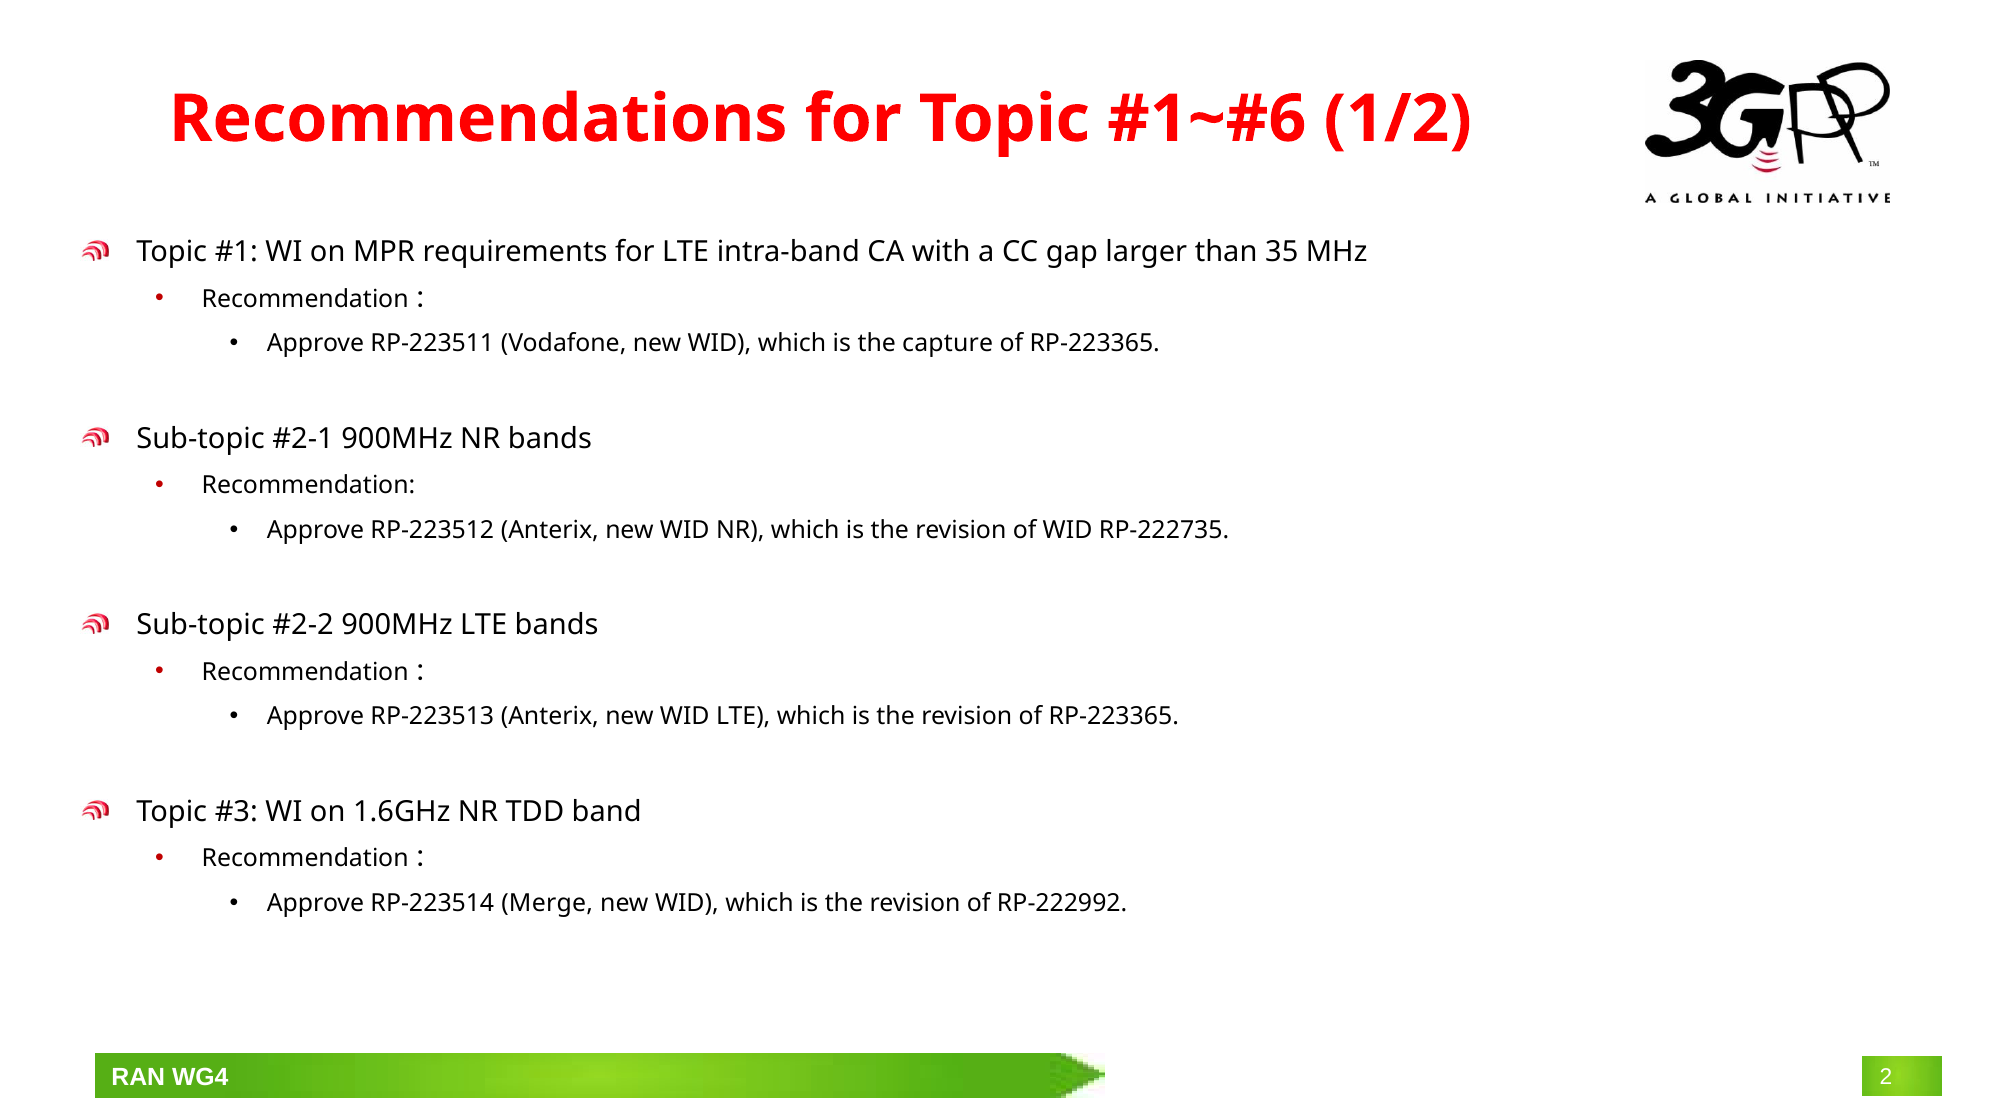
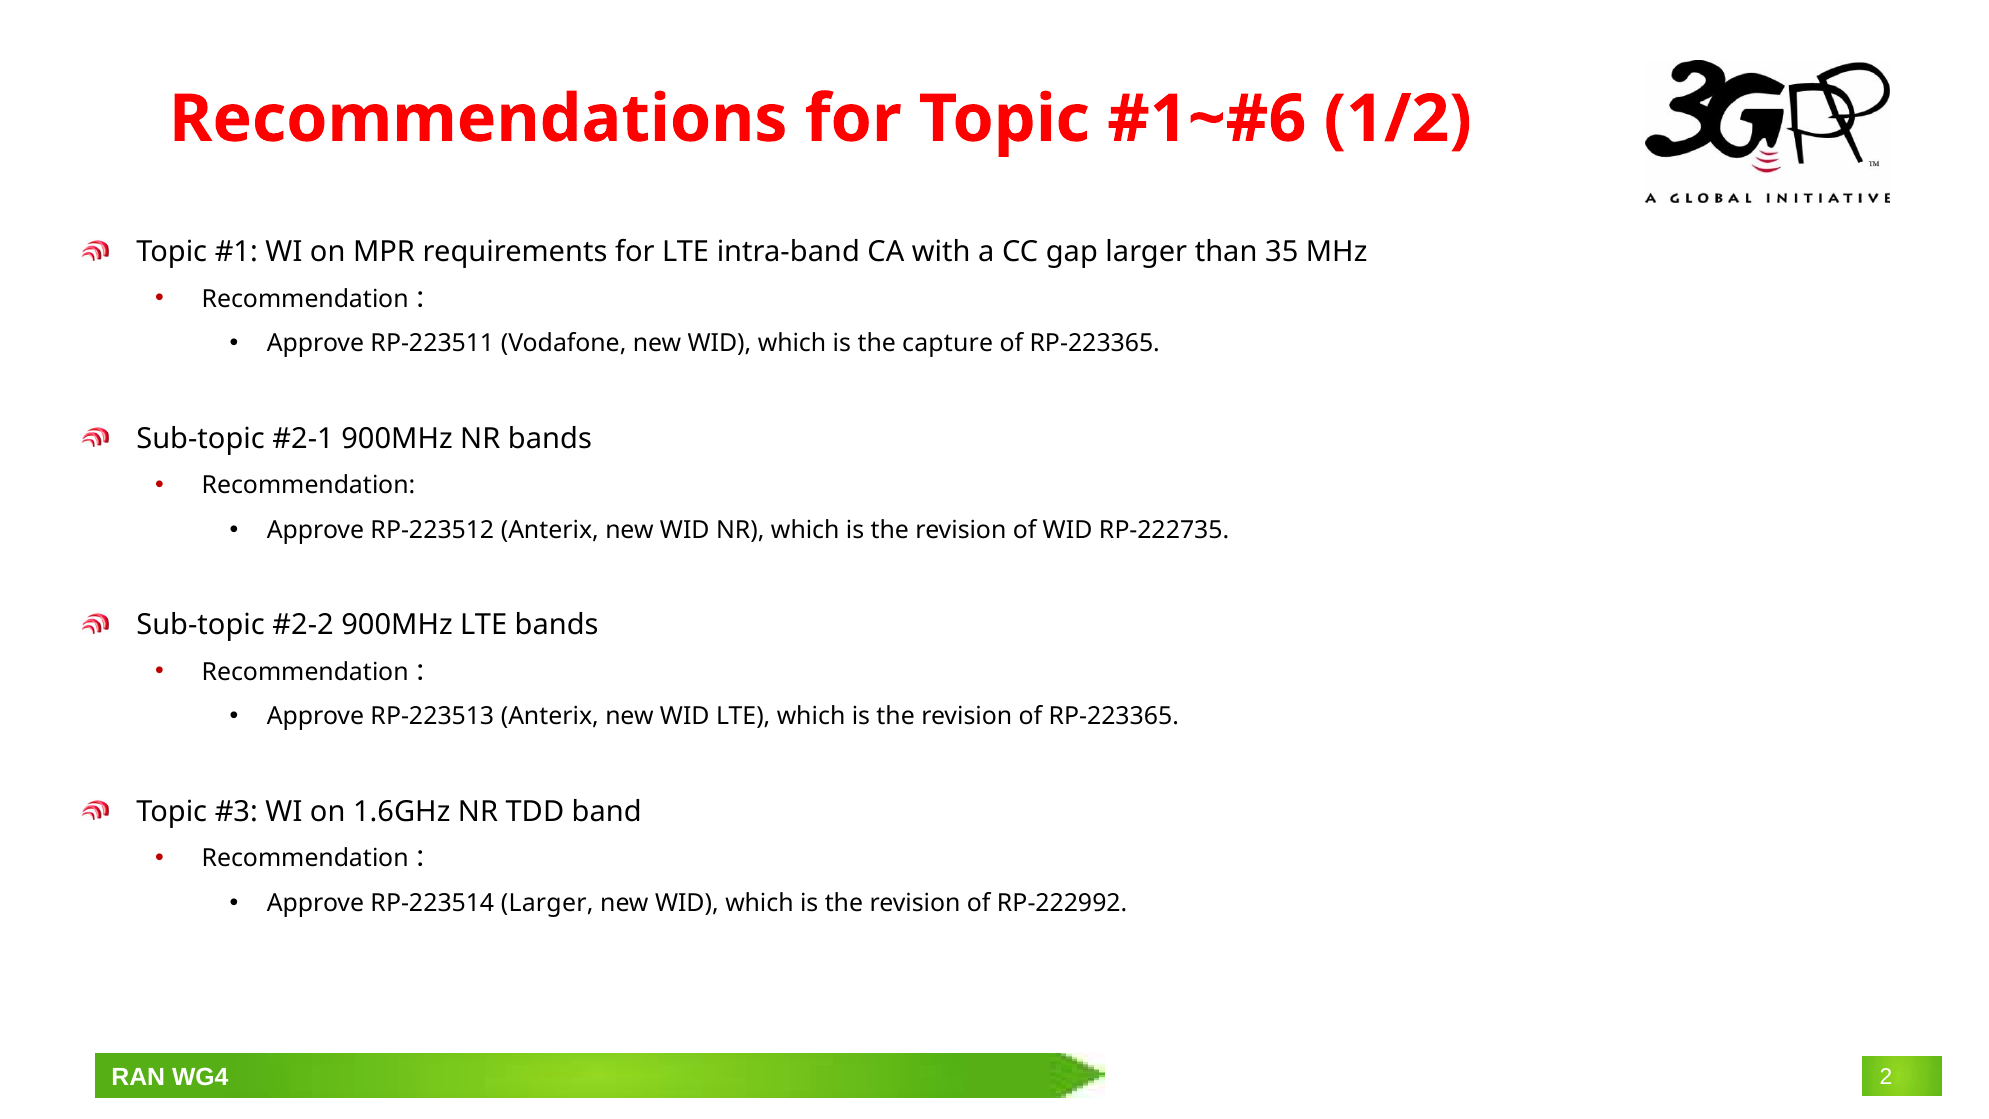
RP-223514 Merge: Merge -> Larger
